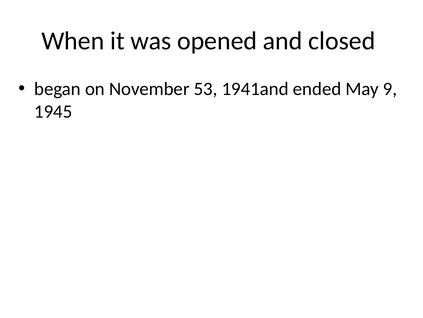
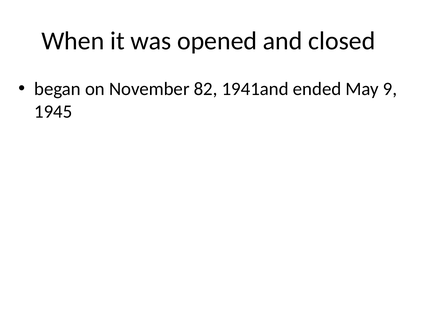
53: 53 -> 82
